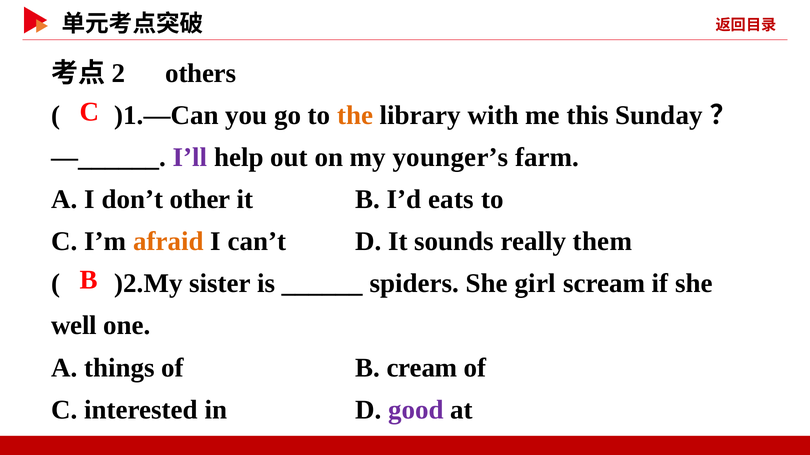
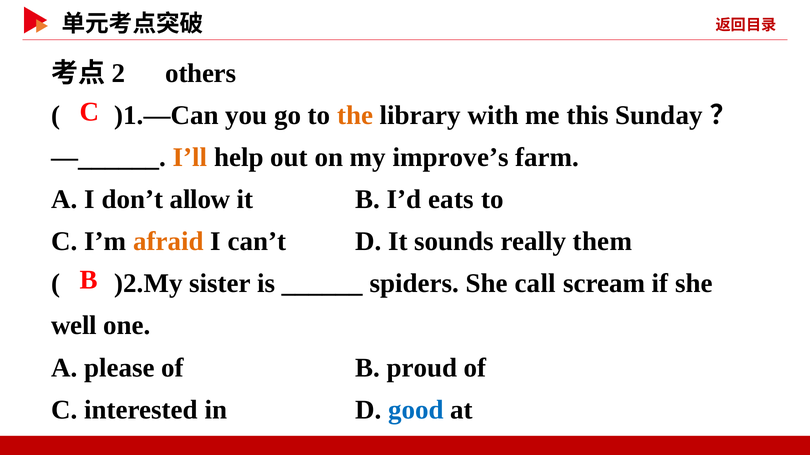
I’ll colour: purple -> orange
younger’s: younger’s -> improve’s
other: other -> allow
girl: girl -> call
things: things -> please
cream: cream -> proud
good colour: purple -> blue
